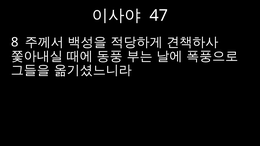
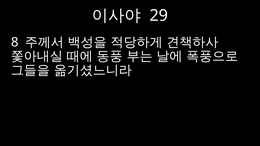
47: 47 -> 29
